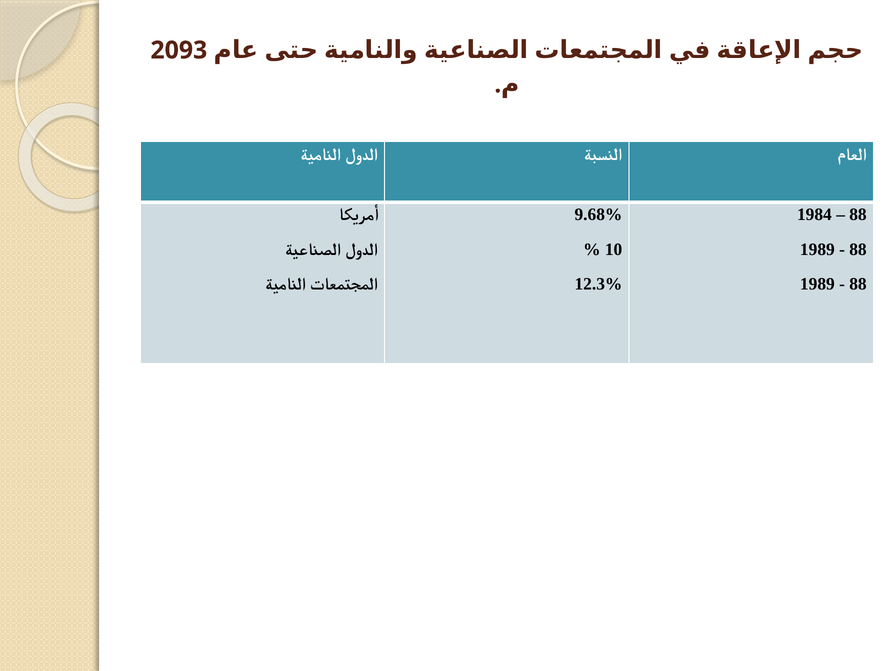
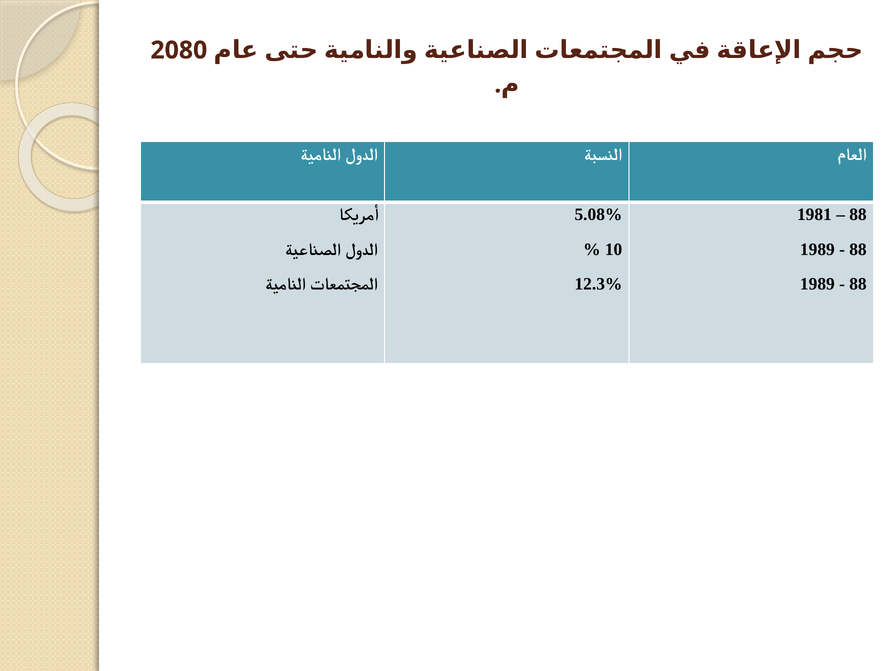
2093: 2093 -> 2080
9.68%: 9.68% -> 5.08%
1984: 1984 -> 1981
